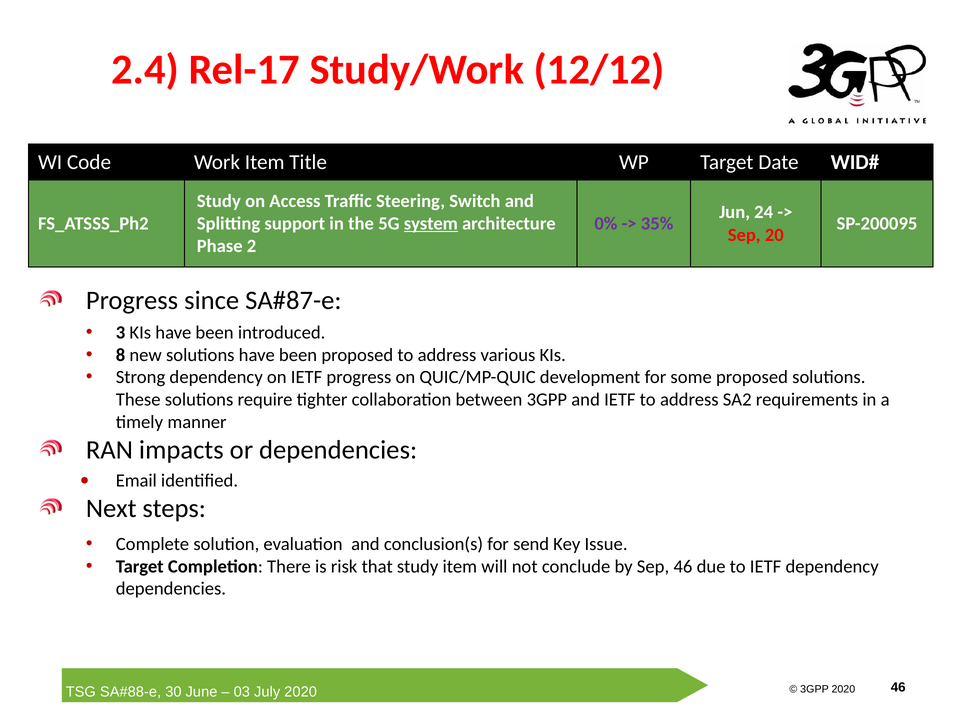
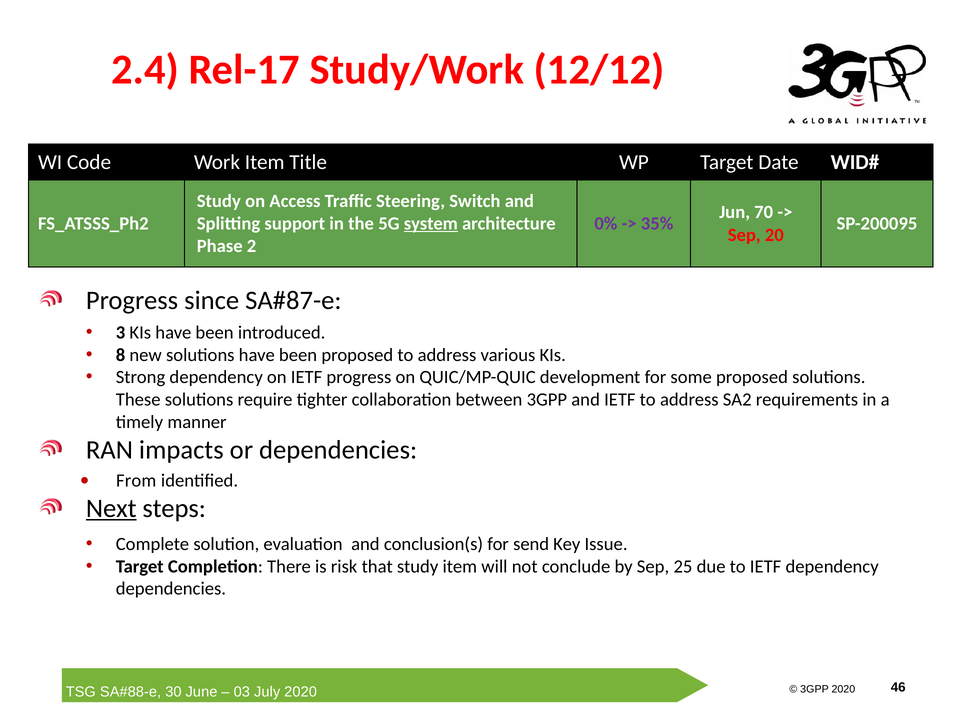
24: 24 -> 70
Email: Email -> From
Next underline: none -> present
Sep 46: 46 -> 25
